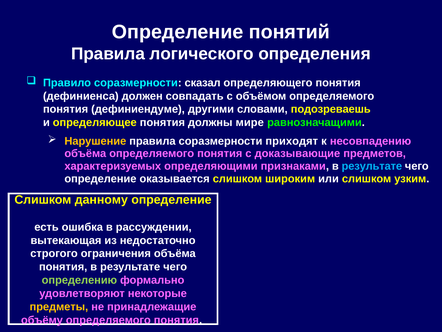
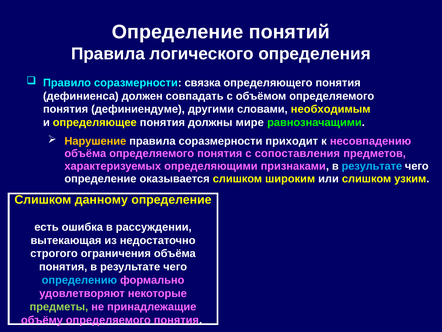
сказал: сказал -> связка
подозреваешь: подозреваешь -> необходимым
приходят: приходят -> приходит
доказывающие: доказывающие -> сопоставления
определению colour: light green -> light blue
предметы colour: yellow -> light green
